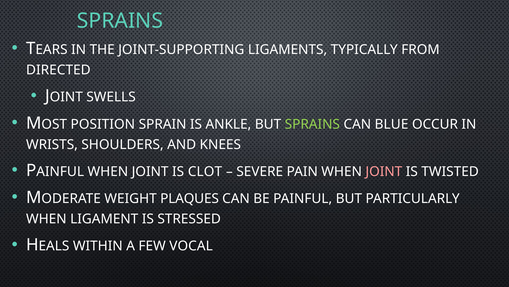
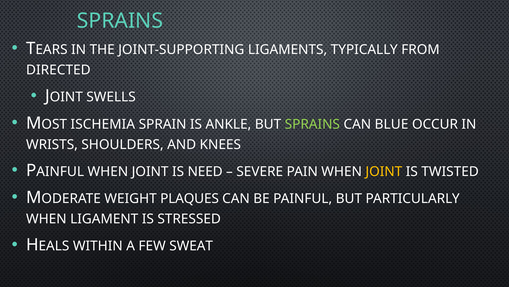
POSITION: POSITION -> ISCHEMIA
CLOT: CLOT -> NEED
JOINT at (384, 171) colour: pink -> yellow
VOCAL: VOCAL -> SWEAT
